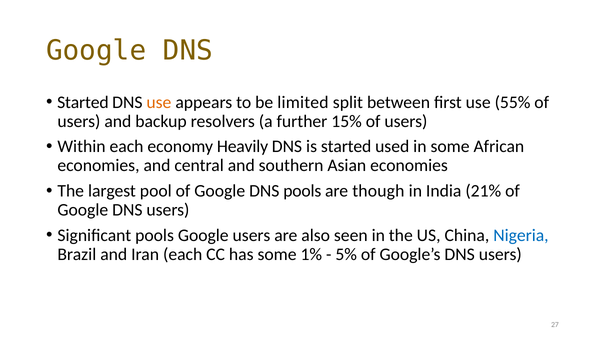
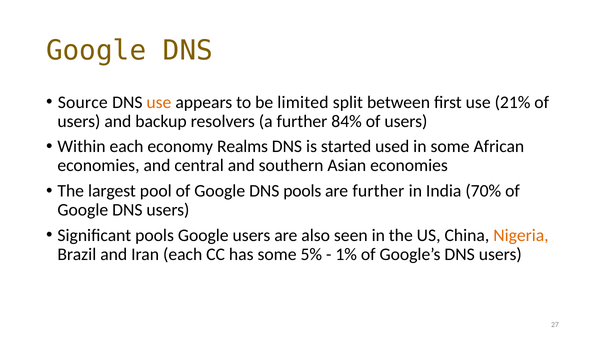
Started at (83, 102): Started -> Source
55%: 55% -> 21%
15%: 15% -> 84%
Heavily: Heavily -> Realms
are though: though -> further
21%: 21% -> 70%
Nigeria colour: blue -> orange
1%: 1% -> 5%
5%: 5% -> 1%
